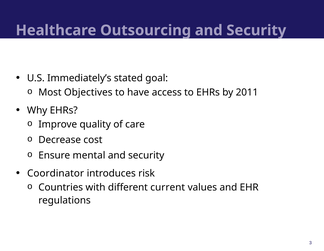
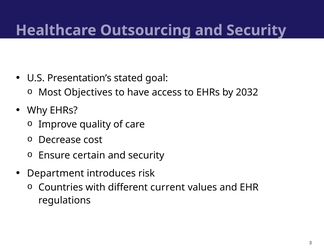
Immediately’s: Immediately’s -> Presentation’s
2011: 2011 -> 2032
mental: mental -> certain
Coordinator: Coordinator -> Department
